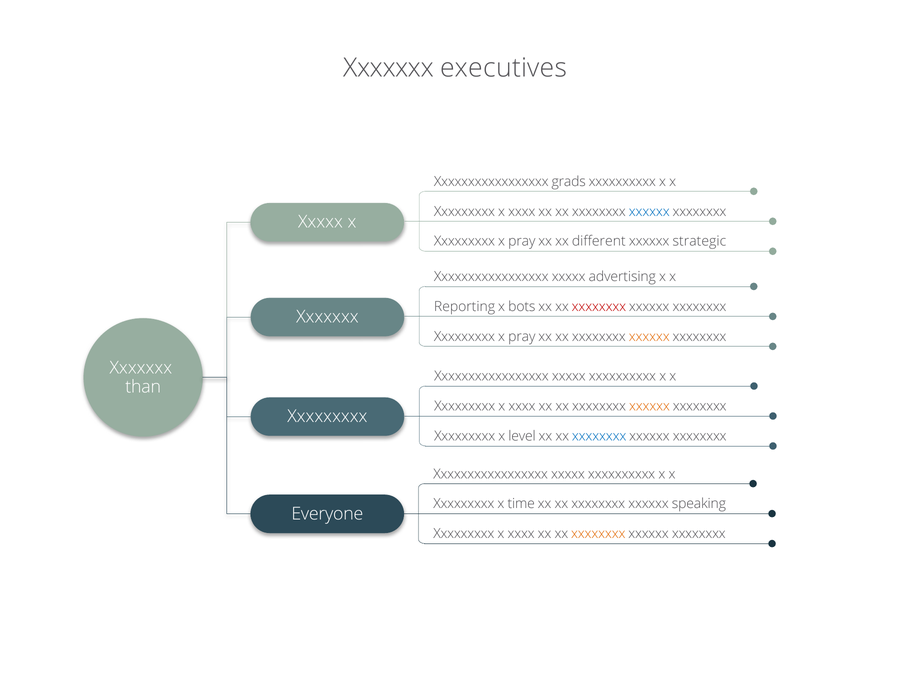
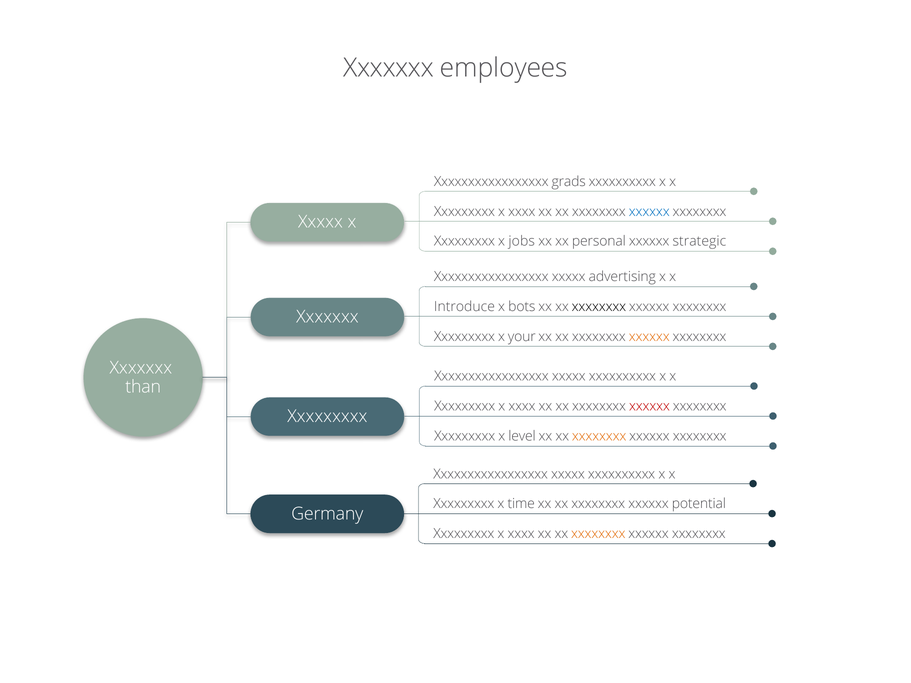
executives: executives -> employees
pray at (522, 241): pray -> jobs
different: different -> personal
Reporting: Reporting -> Introduce
xxxxxxxx at (599, 307) colour: red -> black
pray at (522, 337): pray -> your
xxxxxx at (649, 406) colour: orange -> red
xxxxxxxx at (599, 436) colour: blue -> orange
speaking: speaking -> potential
Everyone: Everyone -> Germany
